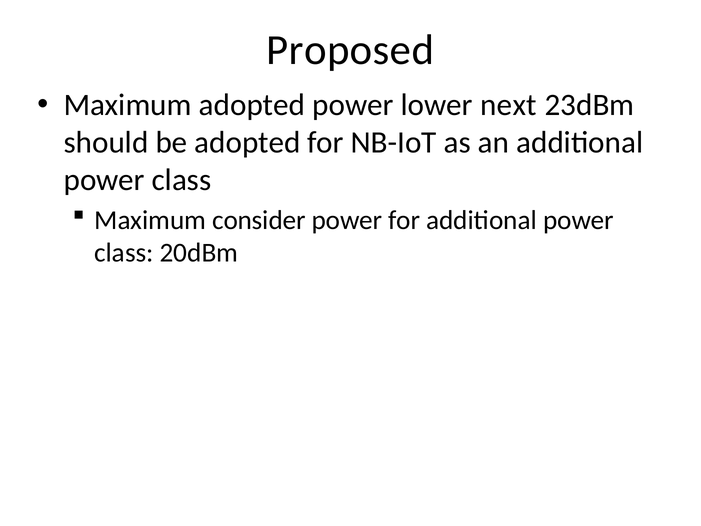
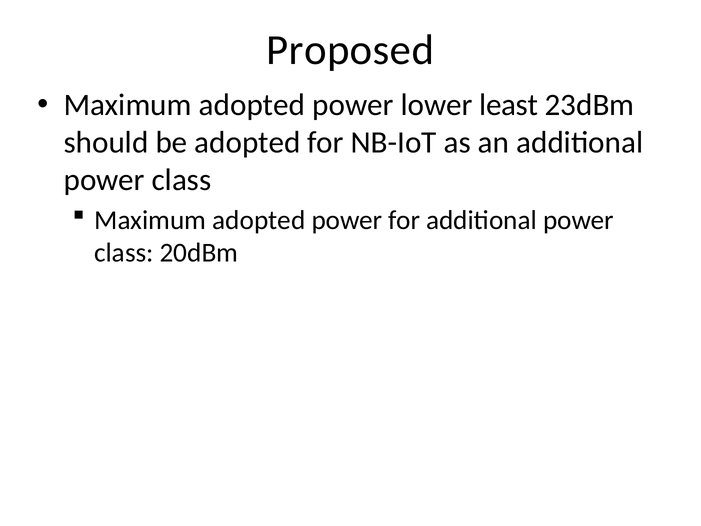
next: next -> least
consider at (259, 220): consider -> adopted
